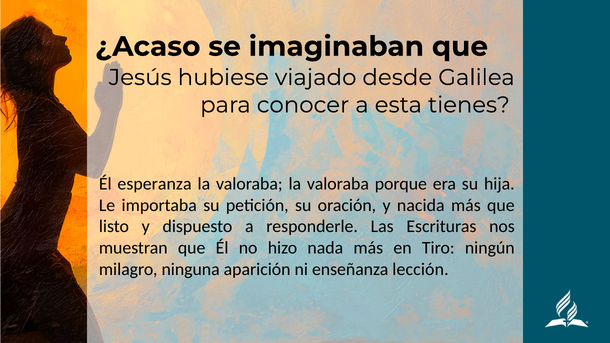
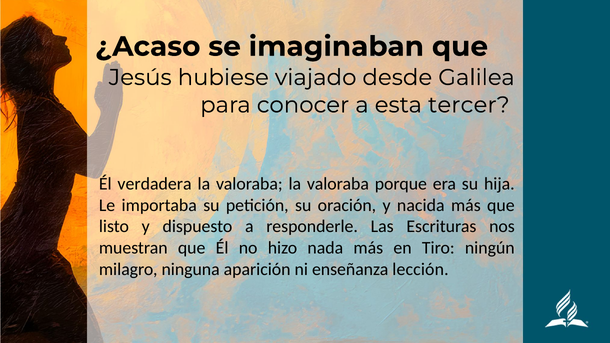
tienes: tienes -> tercer
esperanza: esperanza -> verdadera
